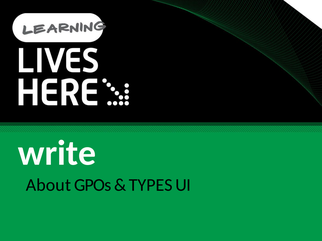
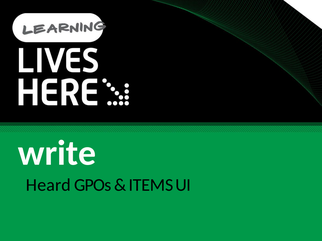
About: About -> Heard
TYPES: TYPES -> ITEMS
